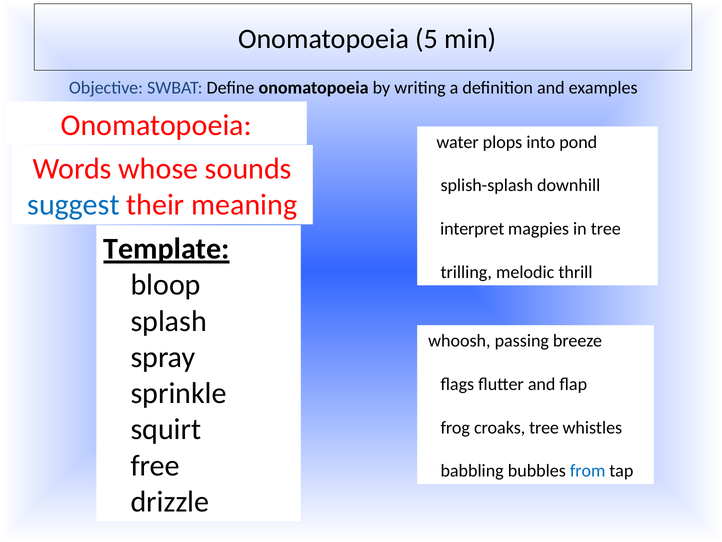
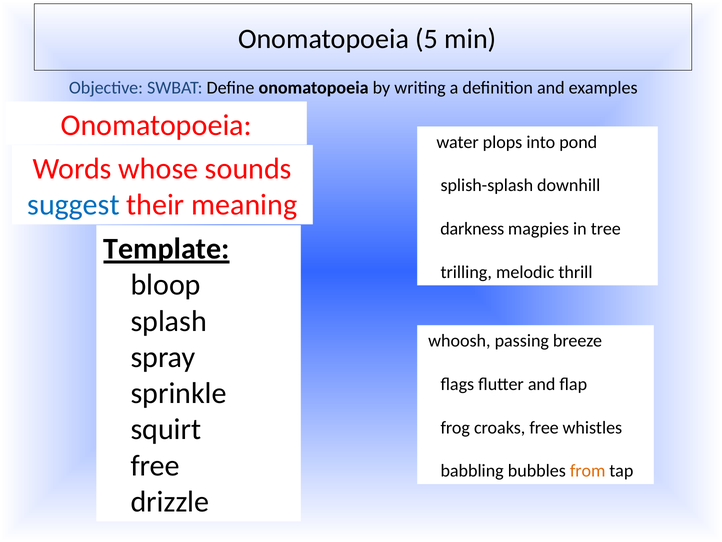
interpret: interpret -> darkness
croaks tree: tree -> free
from colour: blue -> orange
